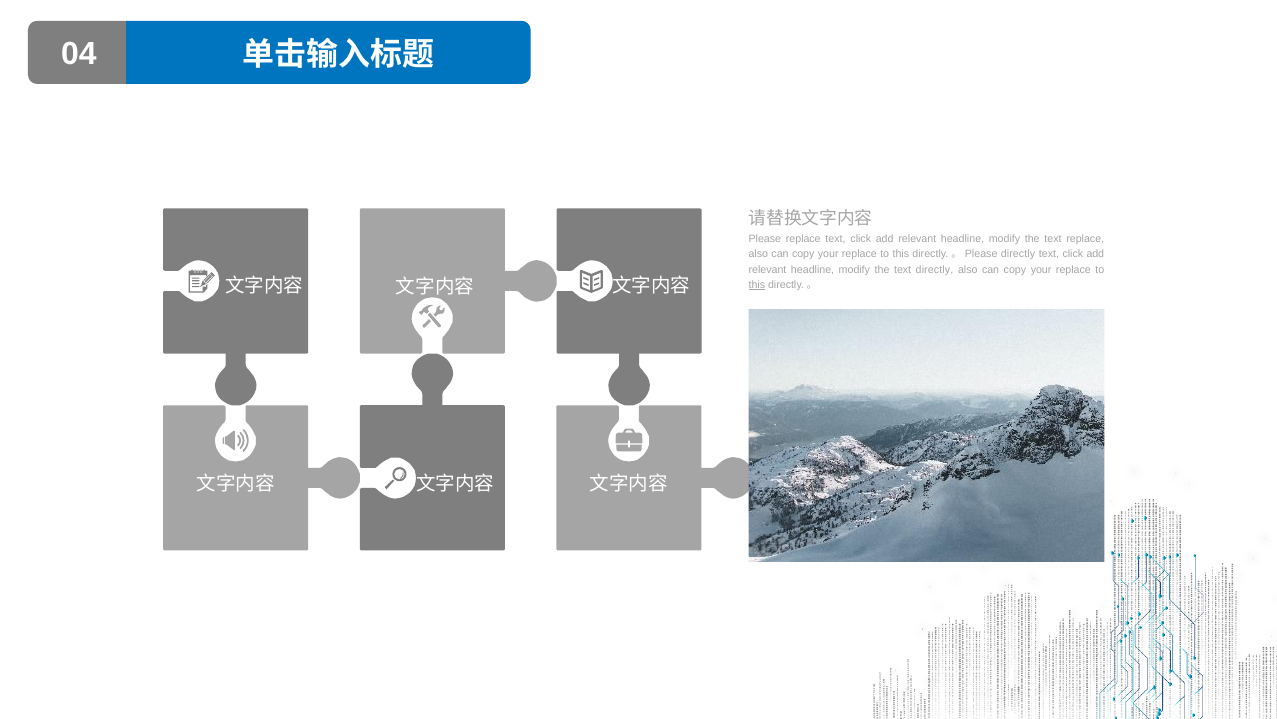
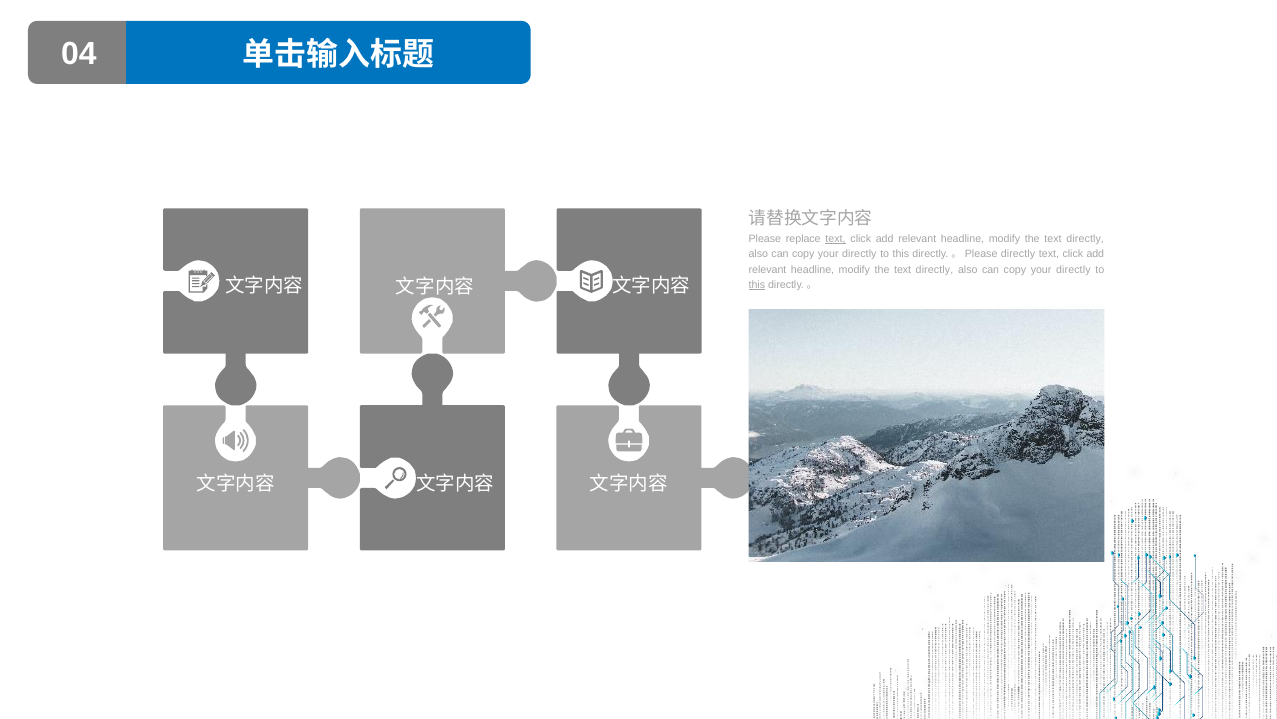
text at (836, 239) underline: none -> present
replace at (1085, 239): replace -> directly
replace at (859, 254): replace -> directly
replace at (1073, 269): replace -> directly
